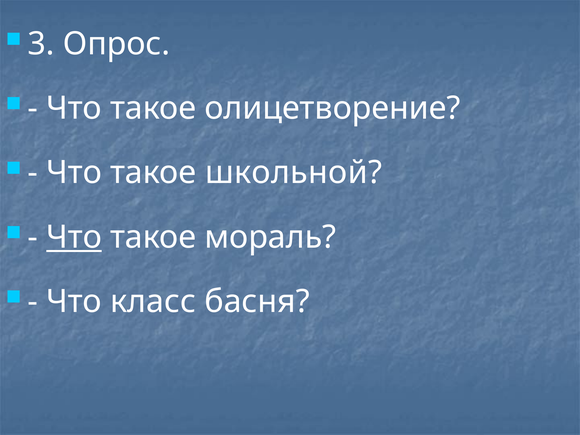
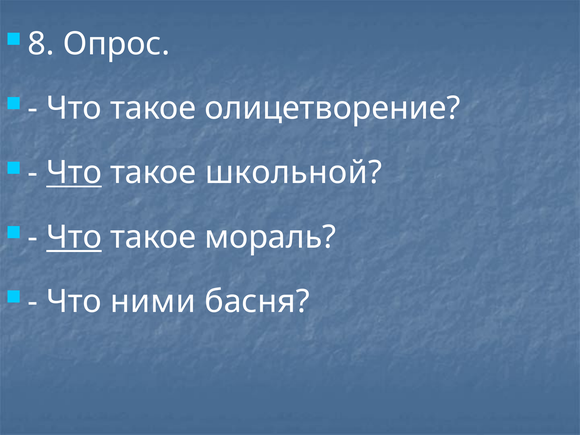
3: 3 -> 8
Что at (74, 173) underline: none -> present
класс: класс -> ними
